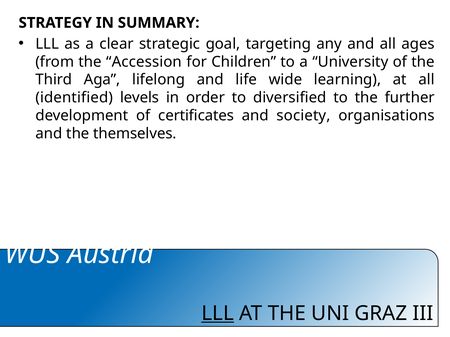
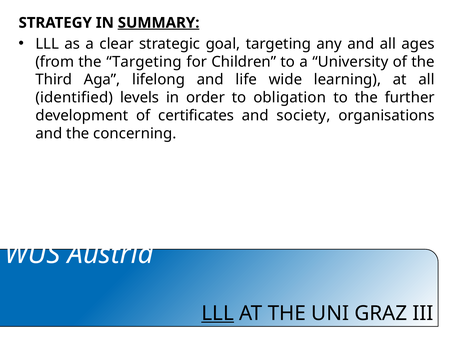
SUMMARY underline: none -> present
the Accession: Accession -> Targeting
diversified: diversified -> obligation
themselves: themselves -> concerning
